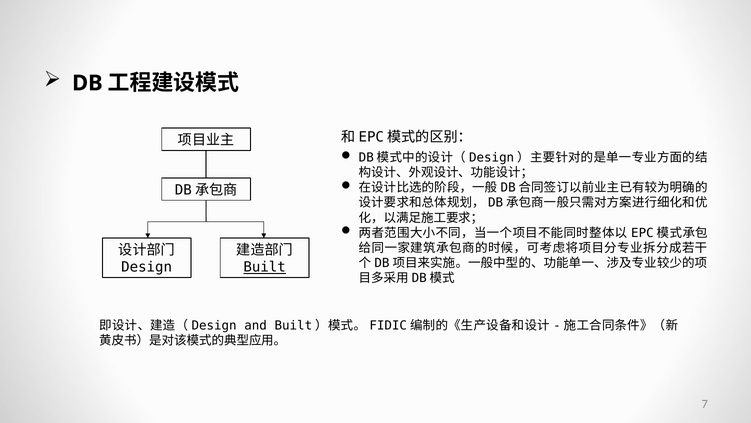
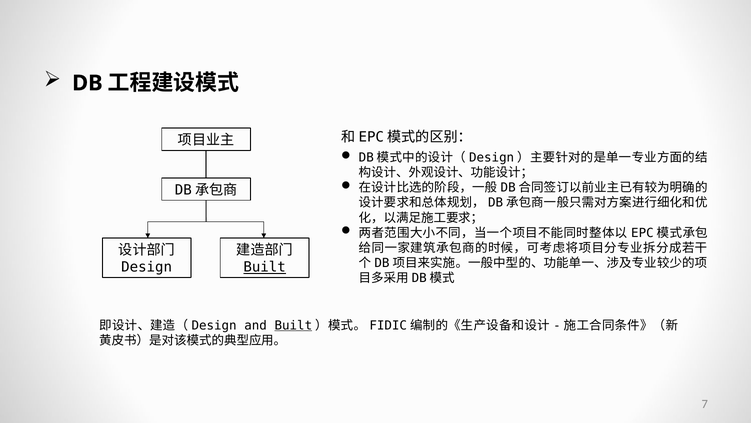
Built at (293, 325) underline: none -> present
